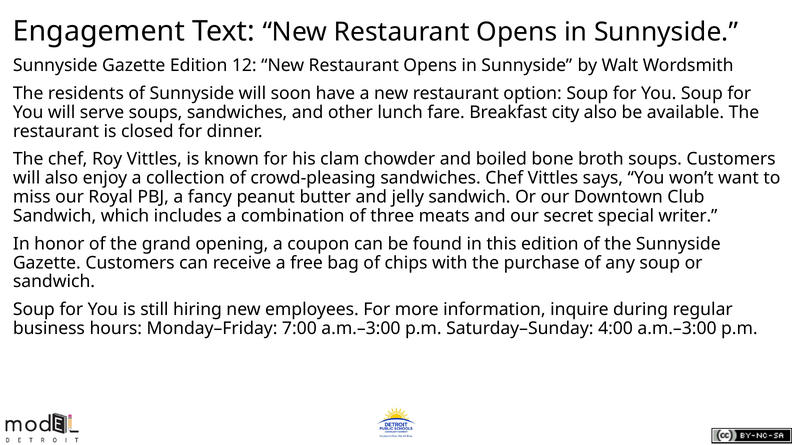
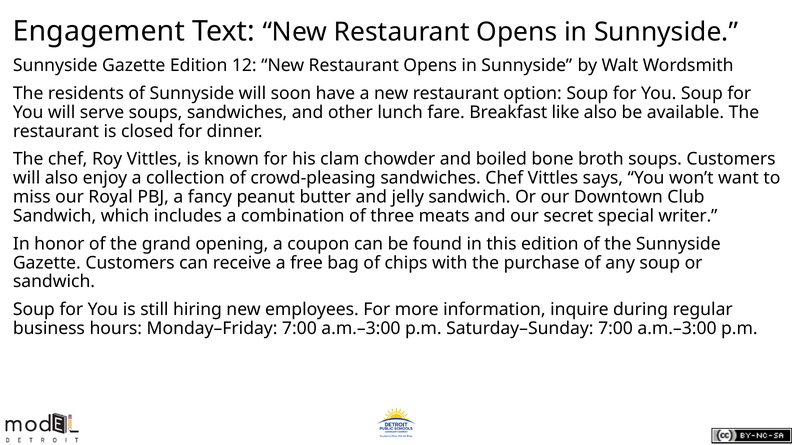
city: city -> like
Saturday–Sunday 4:00: 4:00 -> 7:00
